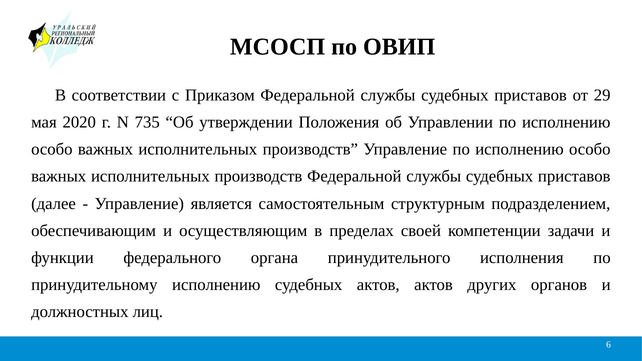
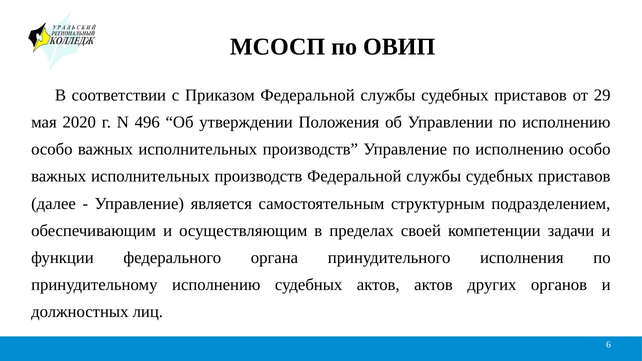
735: 735 -> 496
